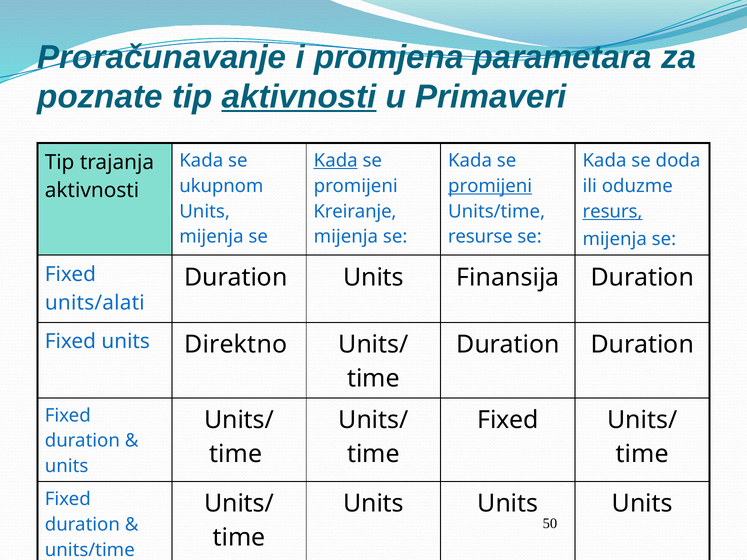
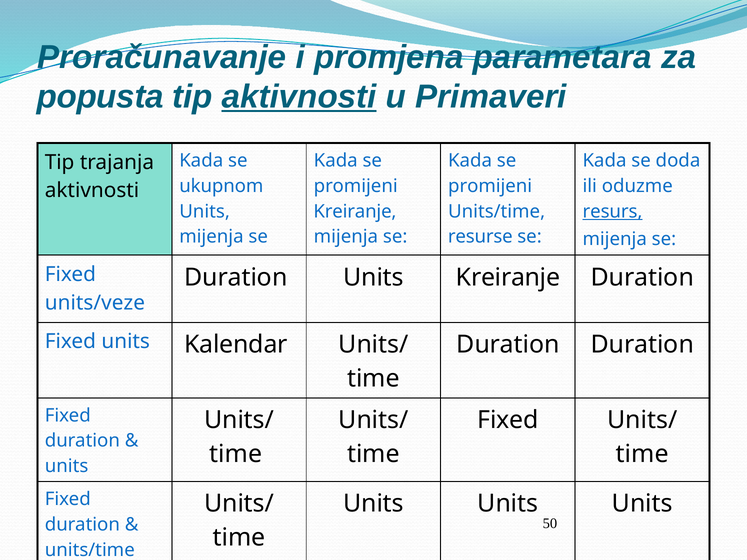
poznate: poznate -> popusta
Kada at (336, 161) underline: present -> none
promijeni at (490, 186) underline: present -> none
Units Finansija: Finansija -> Kreiranje
units/alati: units/alati -> units/veze
Direktno: Direktno -> Kalendar
